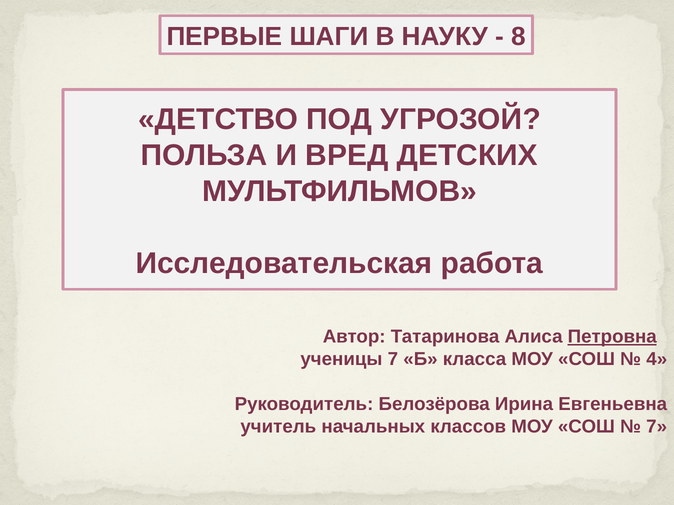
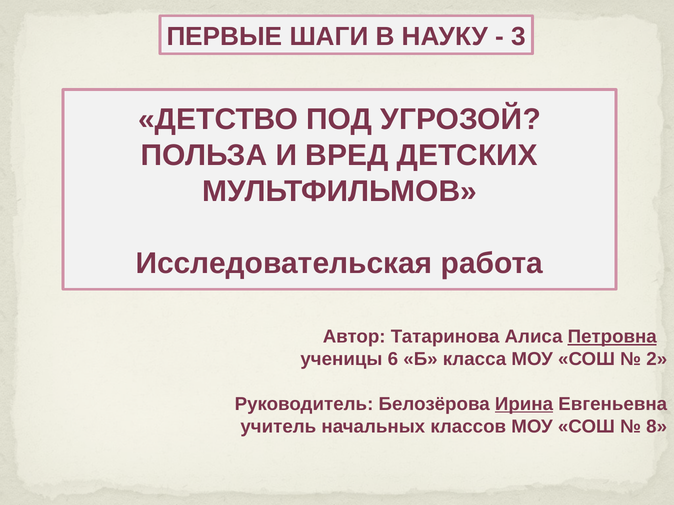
8: 8 -> 3
ученицы 7: 7 -> 6
4: 4 -> 2
Ирина underline: none -> present
7 at (657, 427): 7 -> 8
